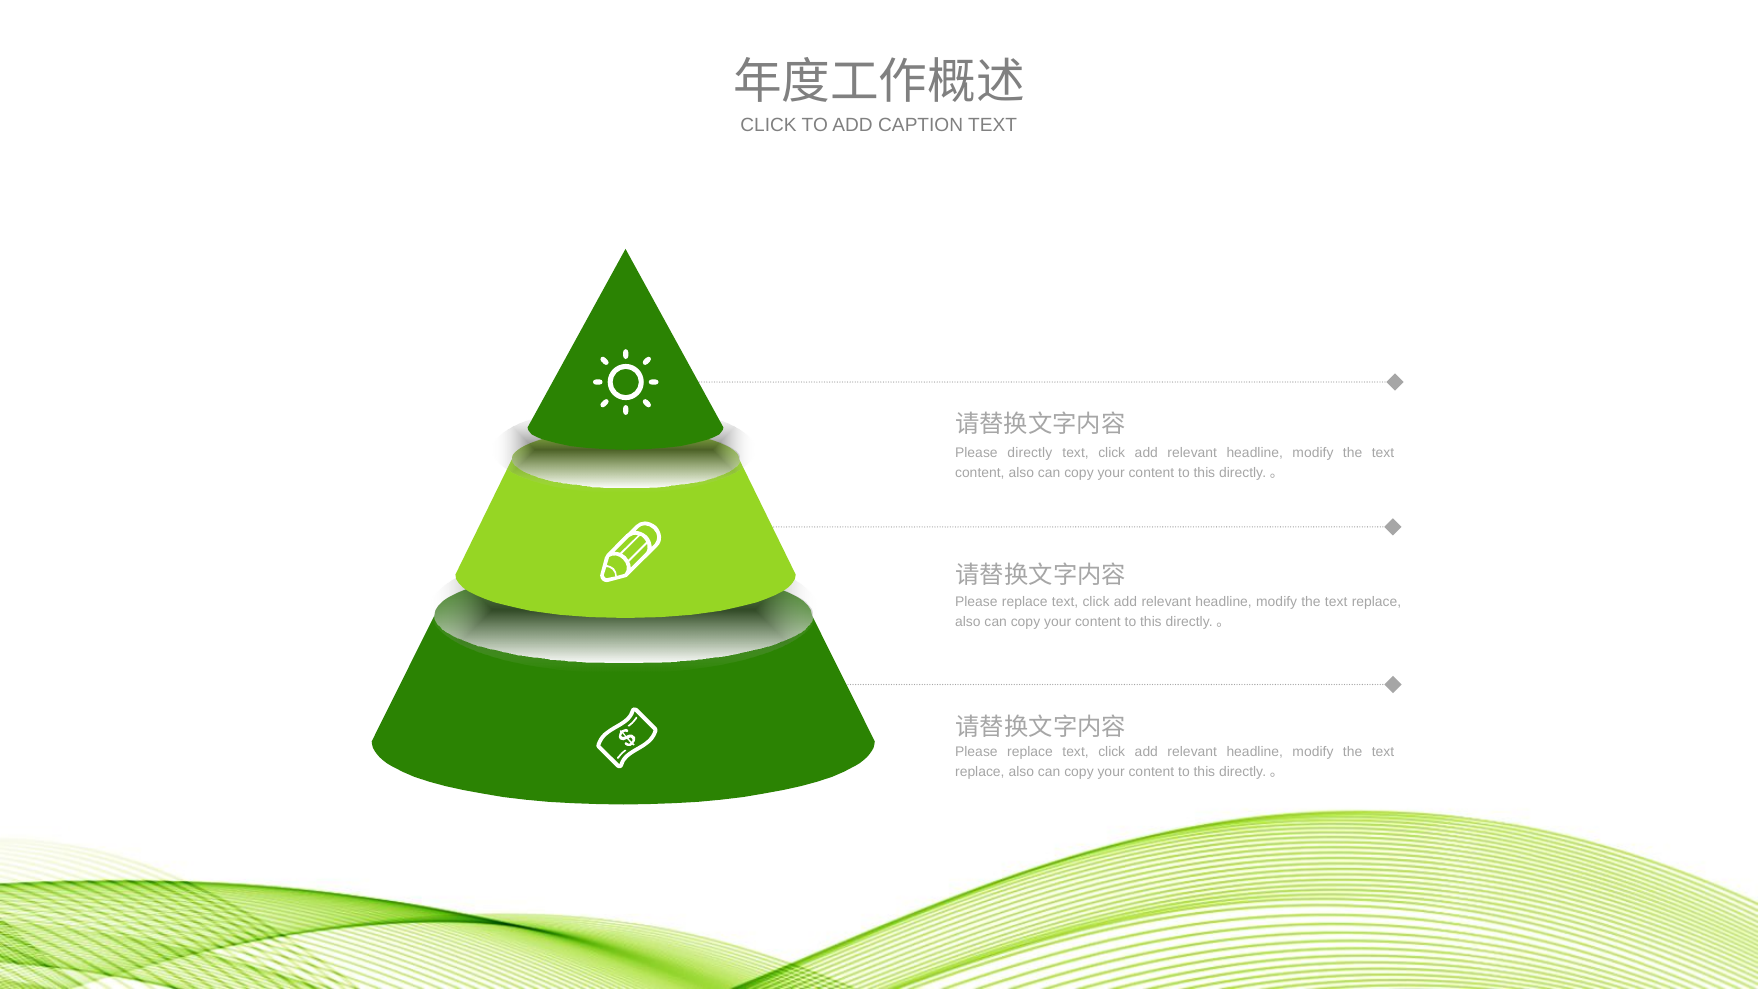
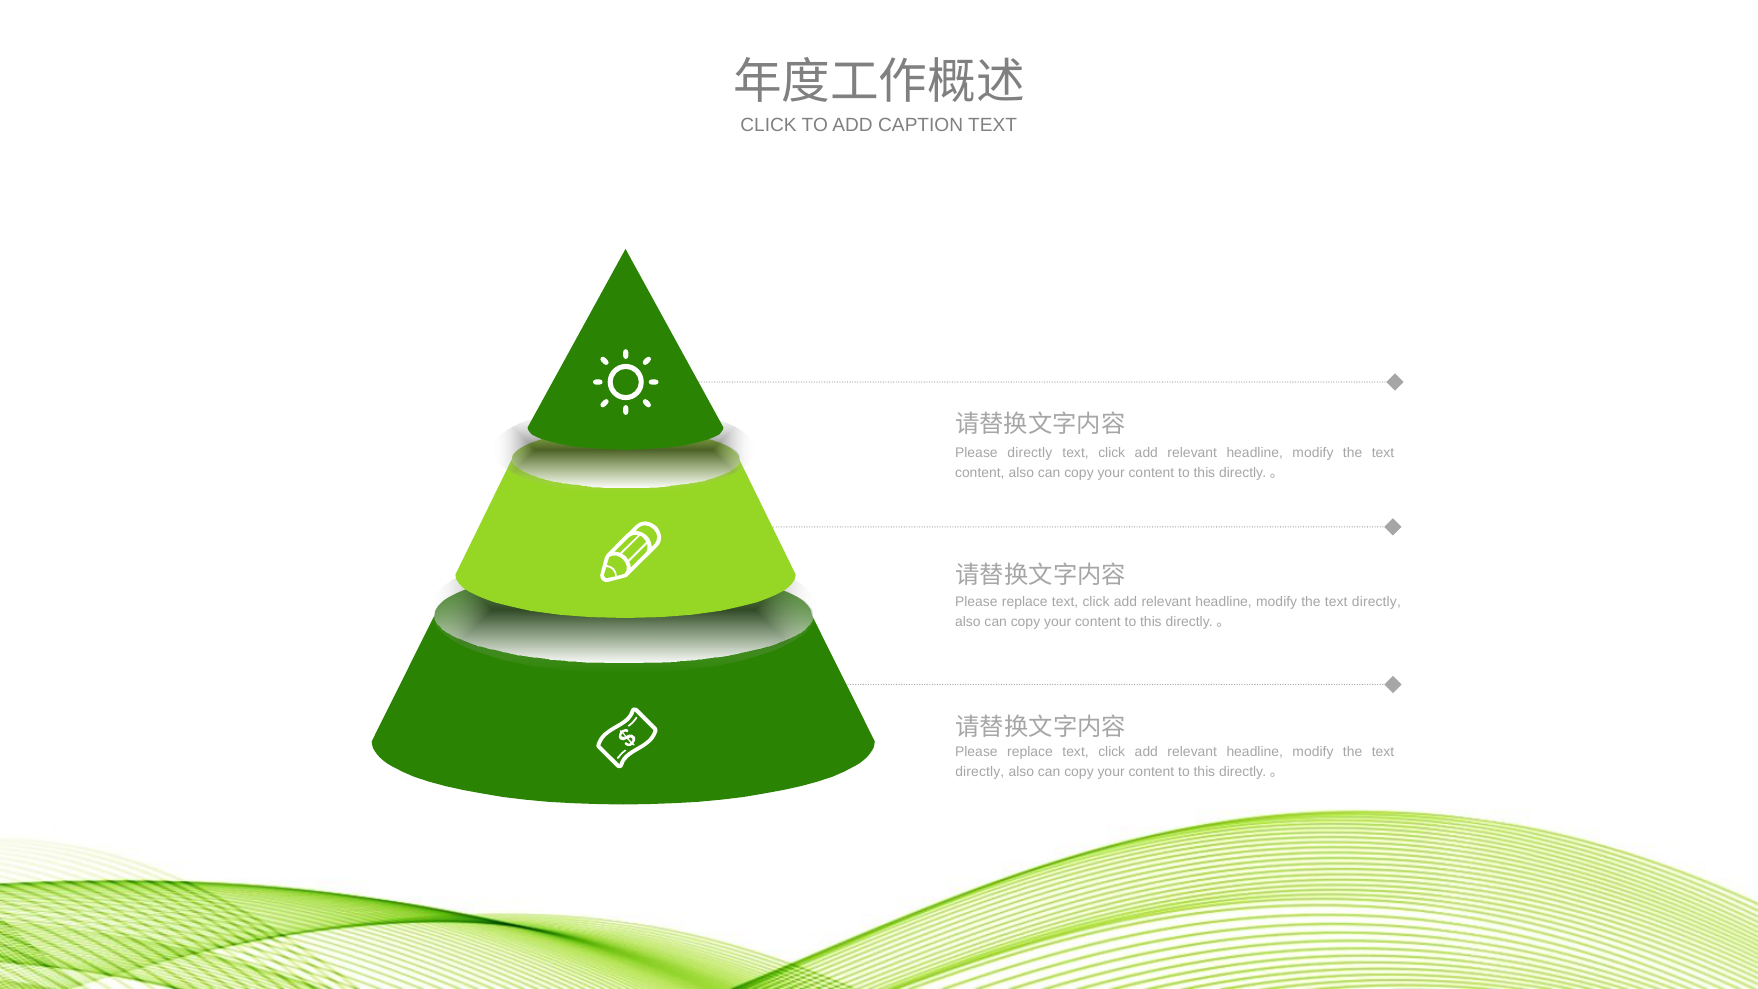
replace at (1376, 602): replace -> directly
replace at (980, 771): replace -> directly
